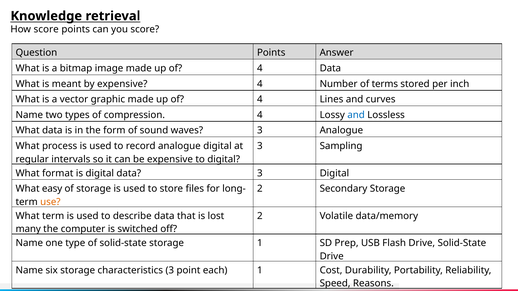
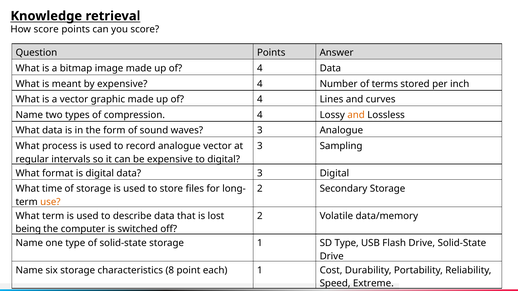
and at (356, 115) colour: blue -> orange
analogue digital: digital -> vector
easy: easy -> time
many: many -> being
SD Prep: Prep -> Type
characteristics 3: 3 -> 8
Reasons: Reasons -> Extreme
